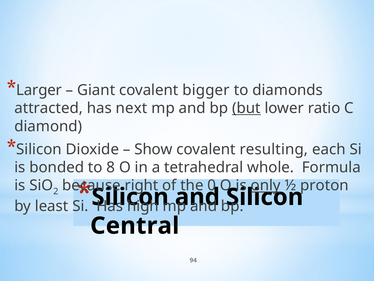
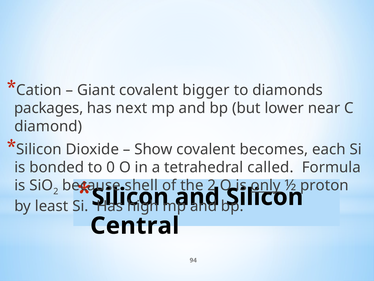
Larger: Larger -> Cation
attracted: attracted -> packages
but underline: present -> none
ratio: ratio -> near
resulting: resulting -> becomes
8: 8 -> 0
whole: whole -> called
right: right -> shell
the 0: 0 -> 2
